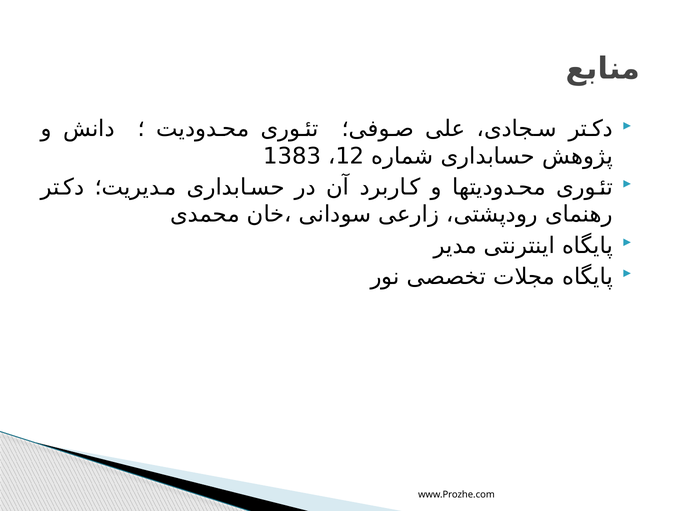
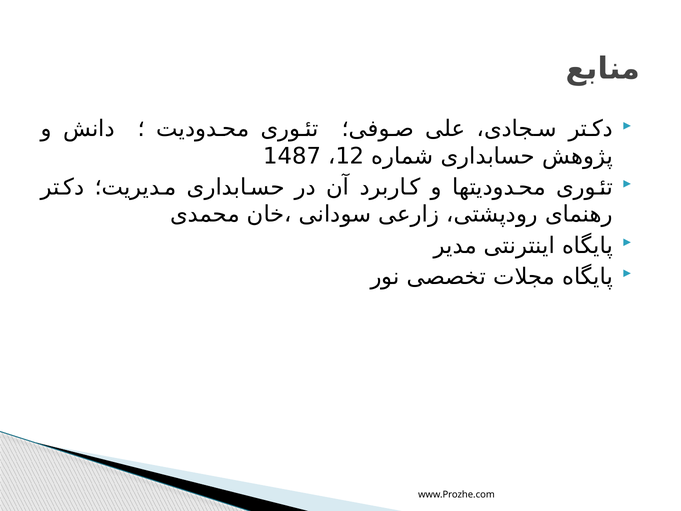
1383: 1383 -> 1487
